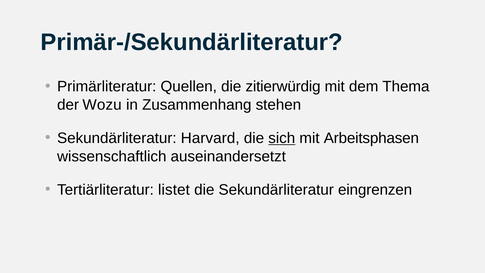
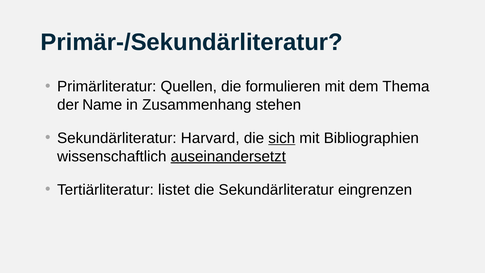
zitierwürdig: zitierwürdig -> formulieren
Wozu: Wozu -> Name
Arbeitsphasen: Arbeitsphasen -> Bibliographien
auseinandersetzt underline: none -> present
